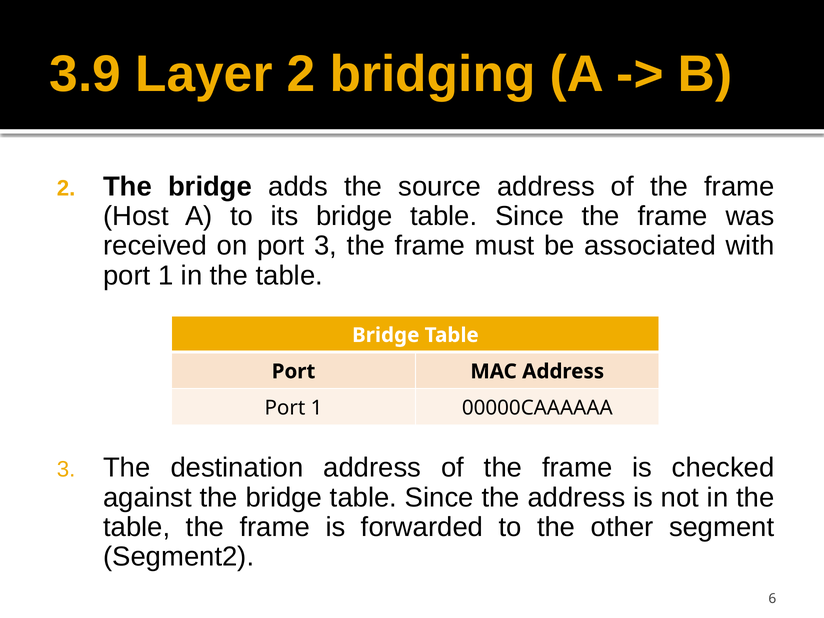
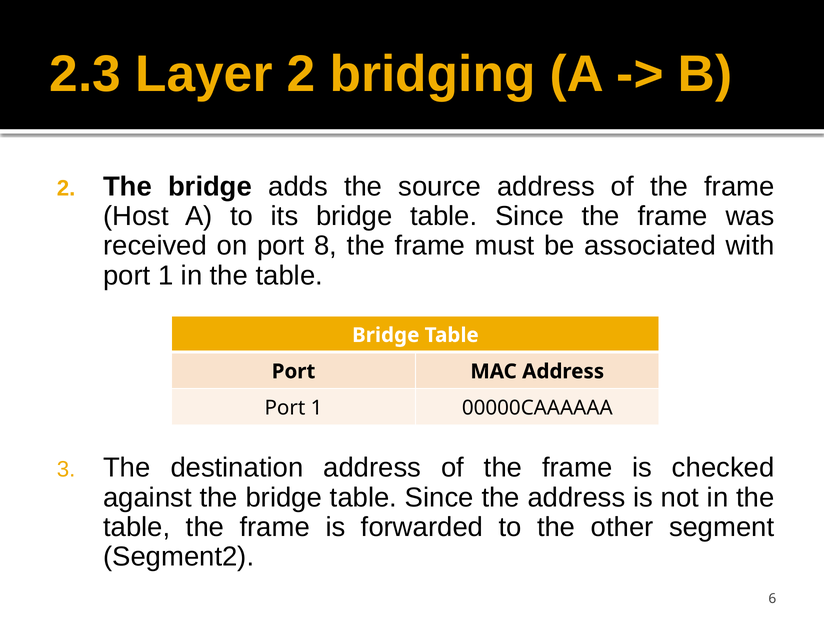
3.9: 3.9 -> 2.3
port 3: 3 -> 8
